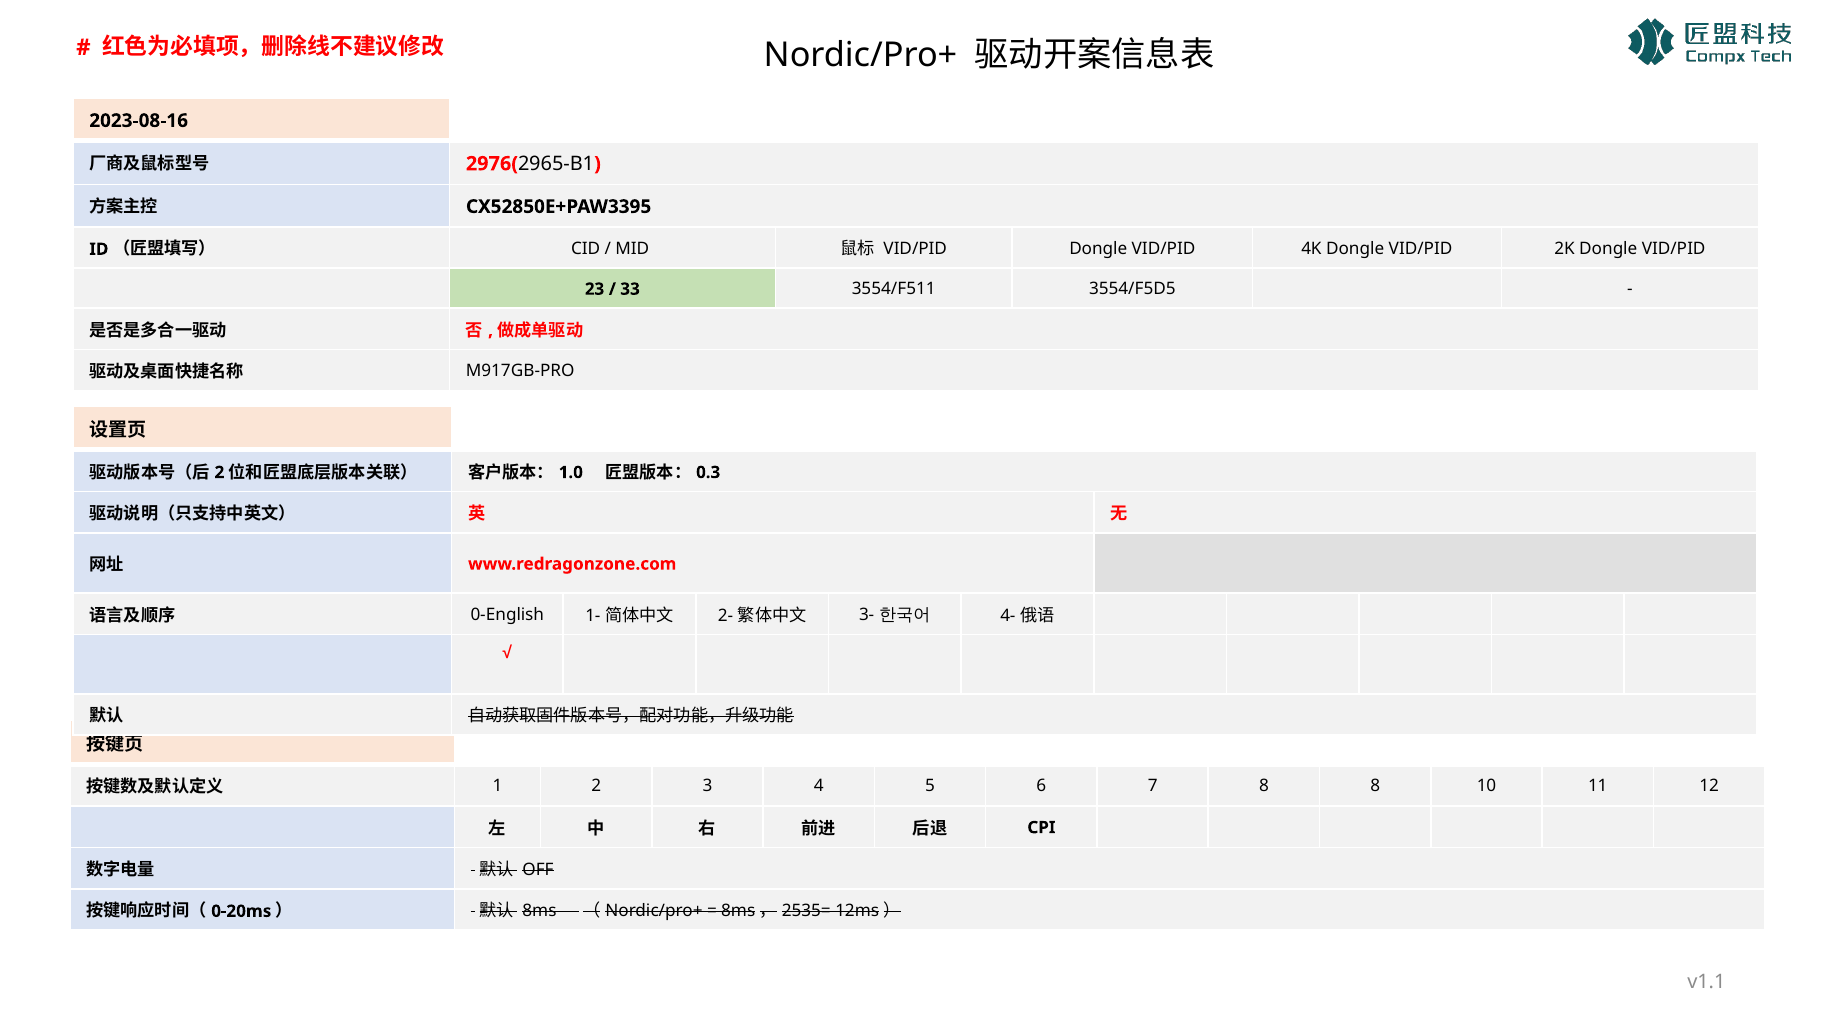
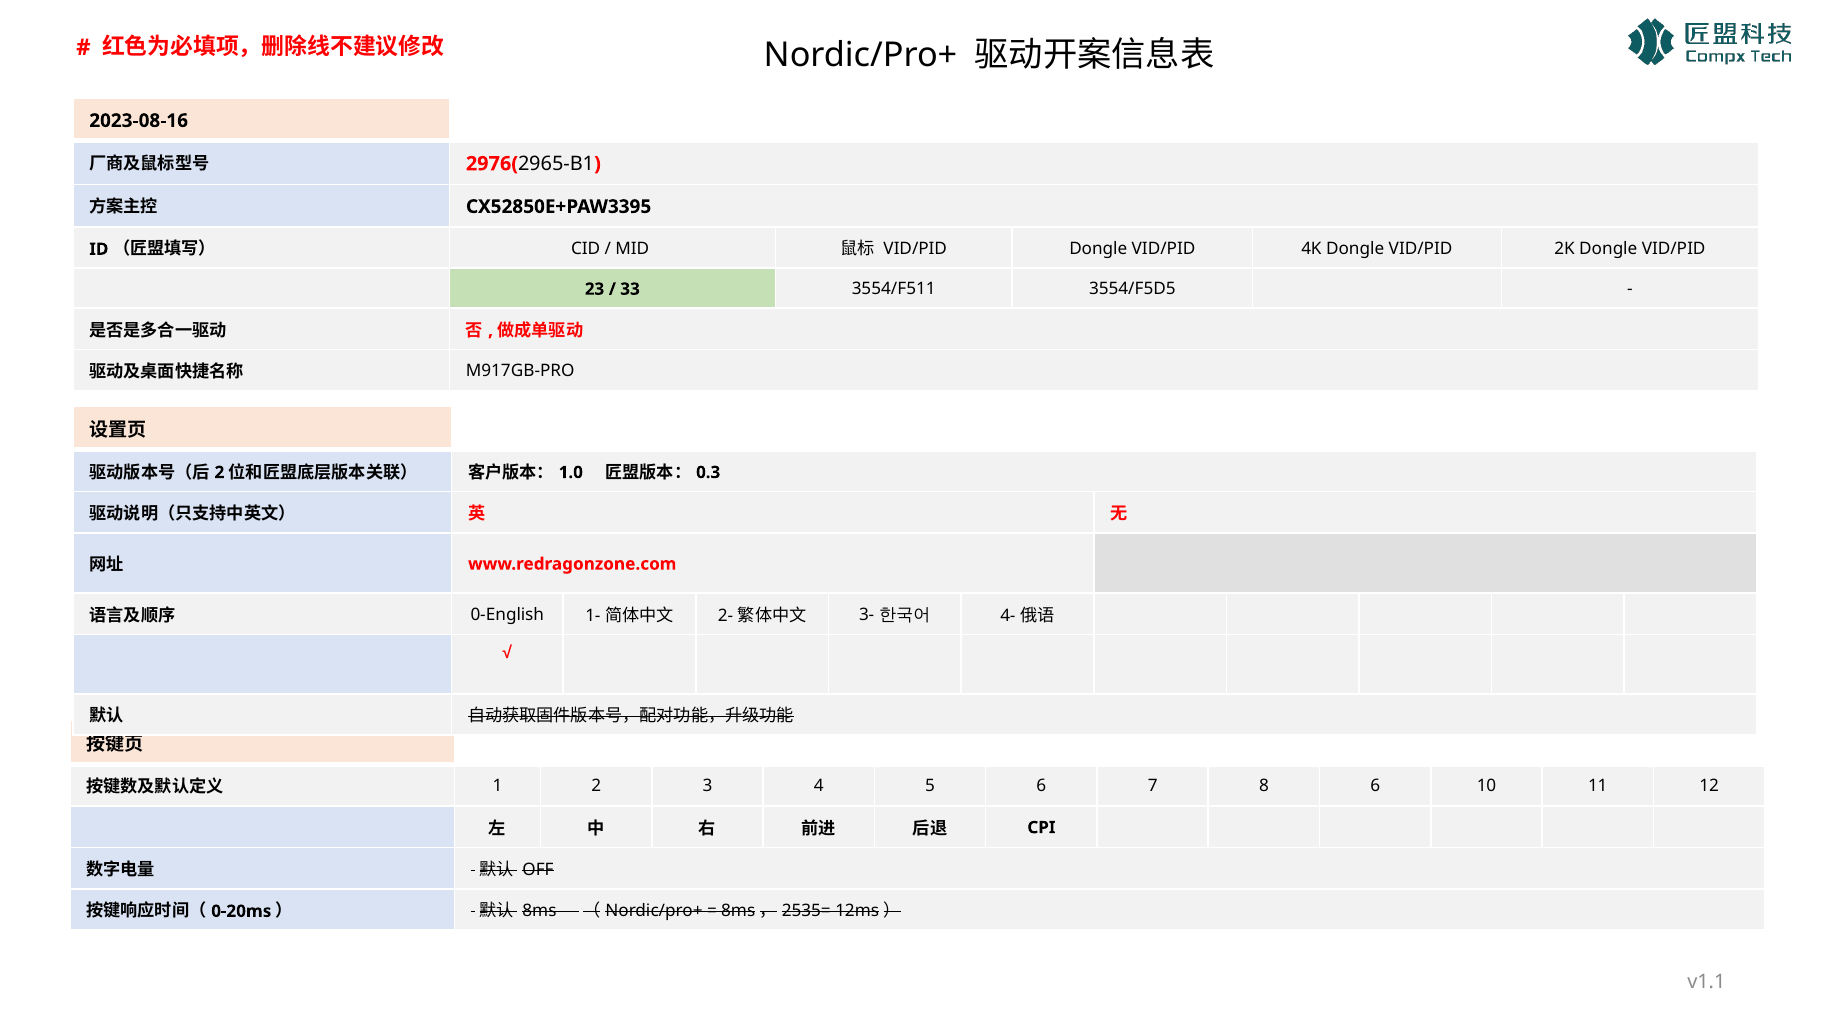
8 8: 8 -> 6
